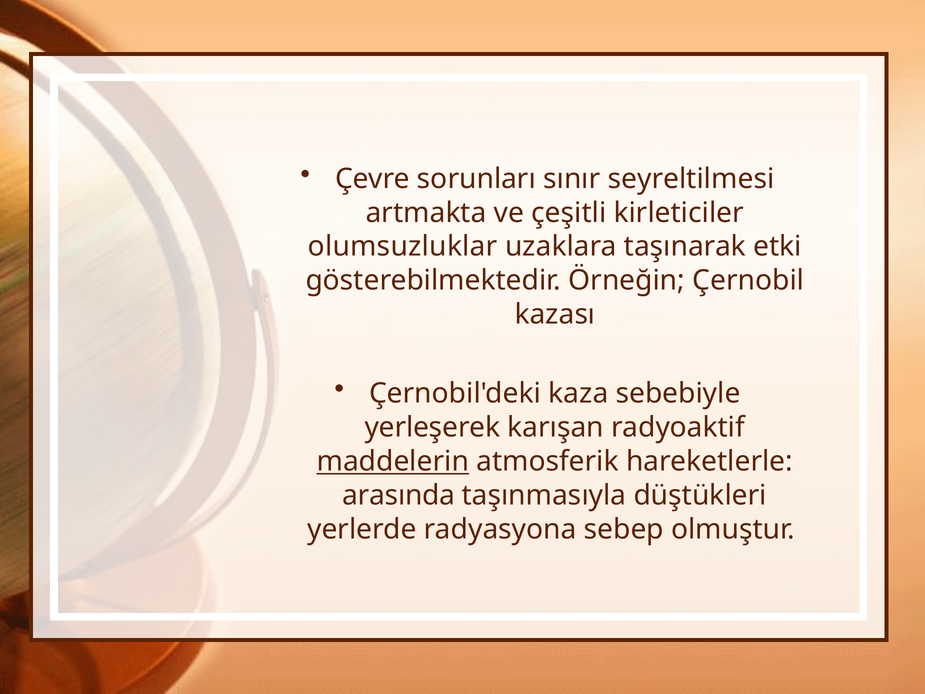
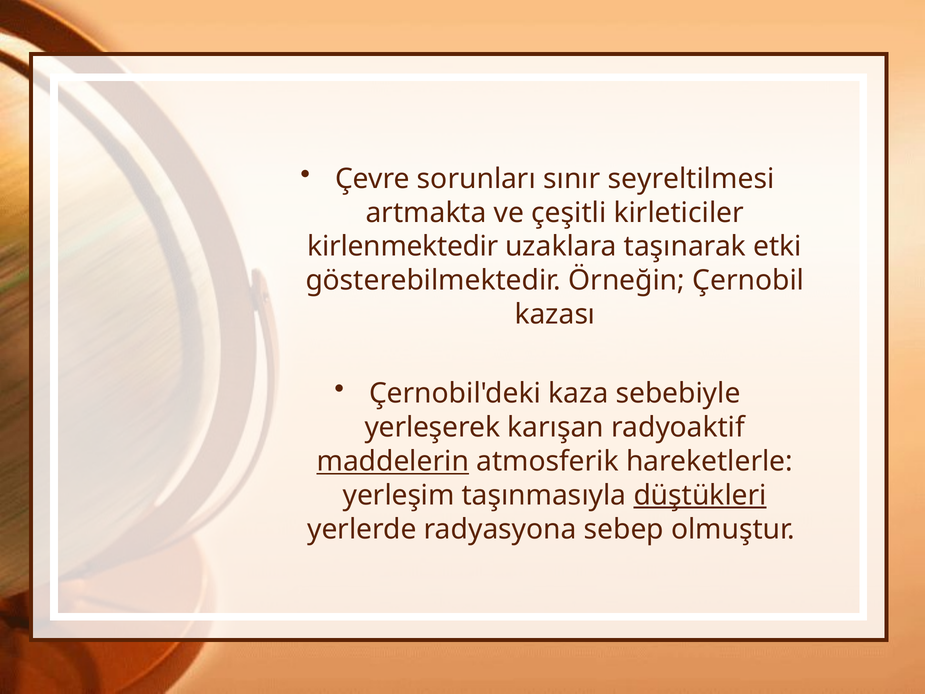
olumsuzluklar: olumsuzluklar -> kirlenmektedir
arasında: arasında -> yerleşim
düştükleri underline: none -> present
